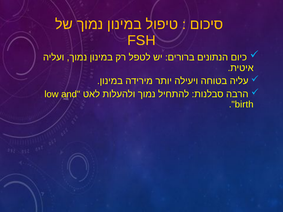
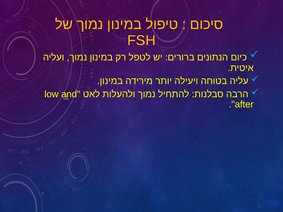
birth: birth -> after
